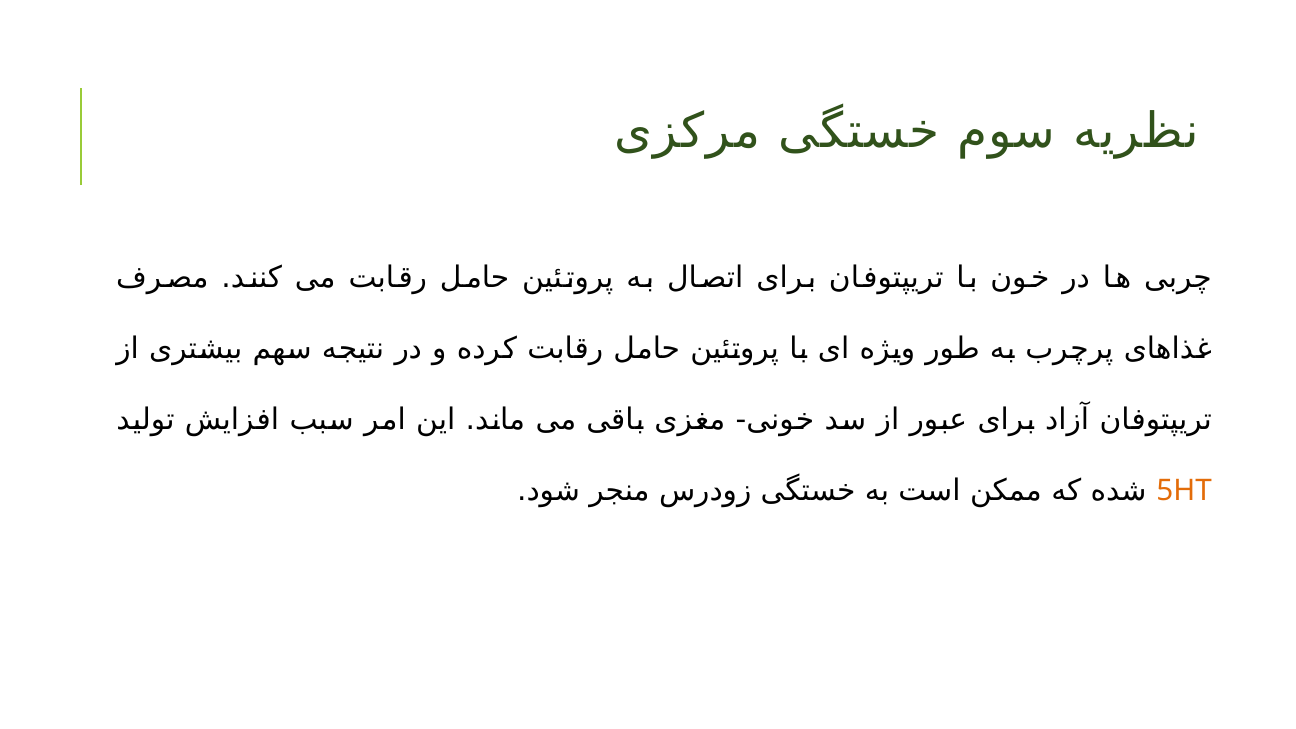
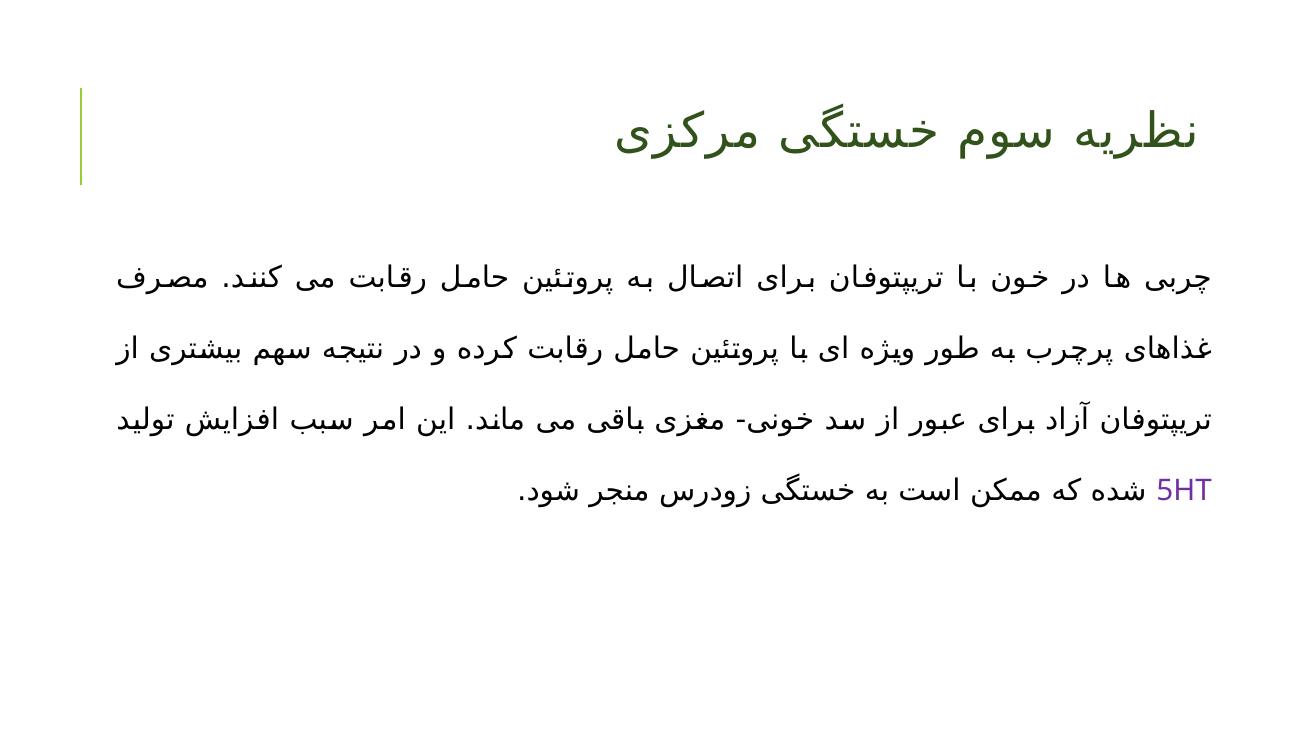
5HT colour: orange -> purple
